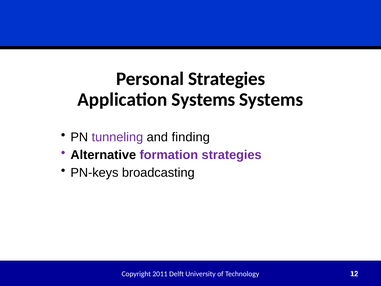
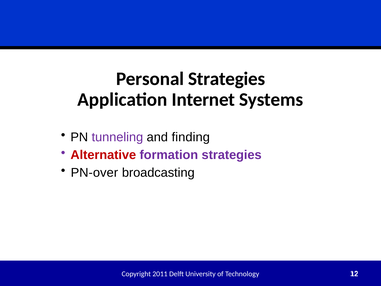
Application Systems: Systems -> Internet
Alternative colour: black -> red
PN-keys: PN-keys -> PN-over
